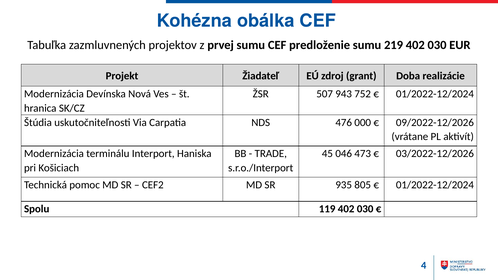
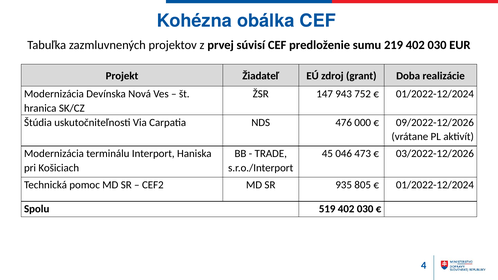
prvej sumu: sumu -> súvisí
507: 507 -> 147
119: 119 -> 519
